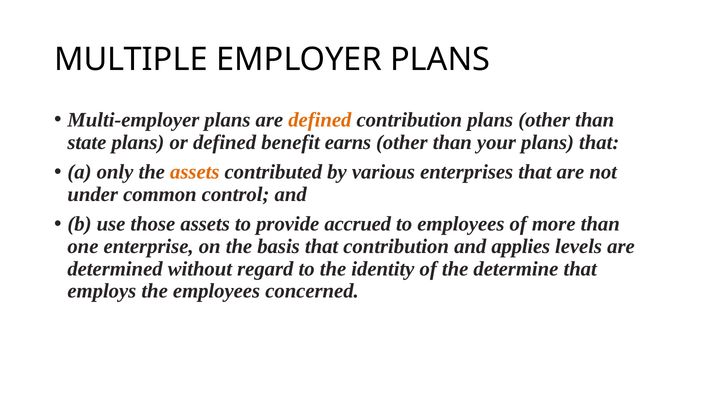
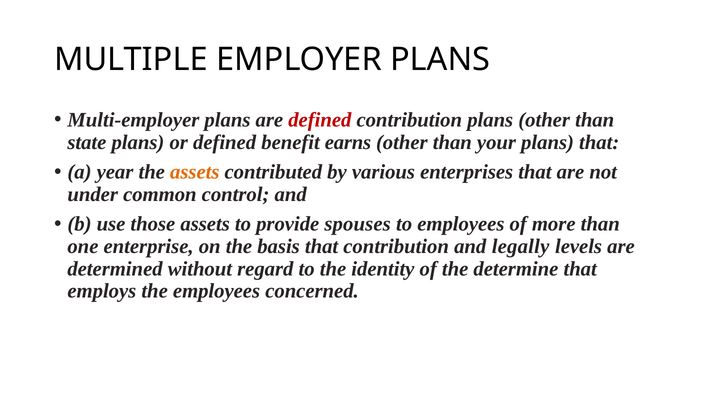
defined at (320, 120) colour: orange -> red
only: only -> year
accrued: accrued -> spouses
applies: applies -> legally
